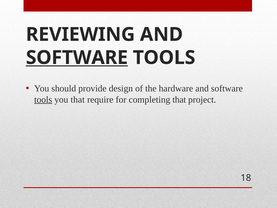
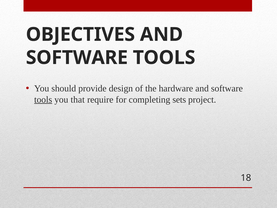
REVIEWING: REVIEWING -> OBJECTIVES
SOFTWARE at (77, 58) underline: present -> none
completing that: that -> sets
